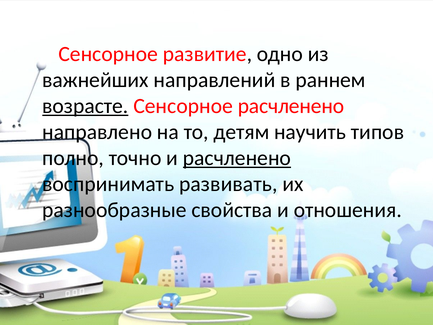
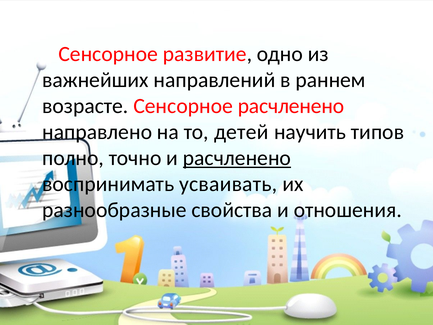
возрасте underline: present -> none
детям: детям -> детей
развивать: развивать -> усваивать
